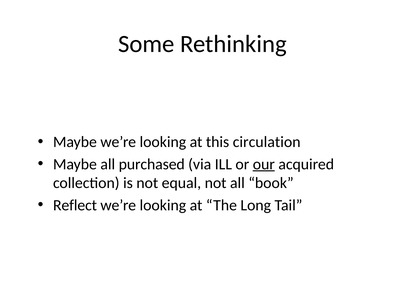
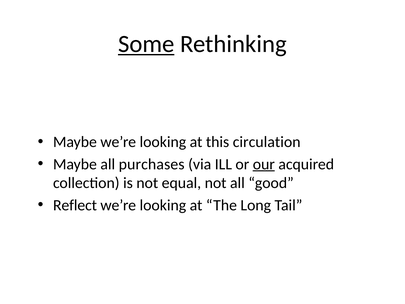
Some underline: none -> present
purchased: purchased -> purchases
book: book -> good
